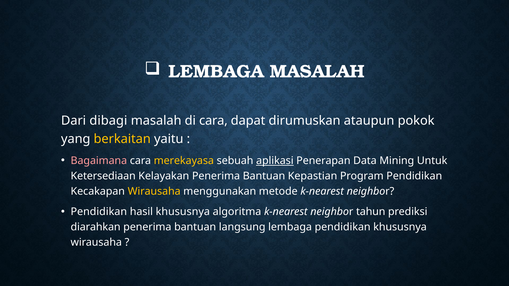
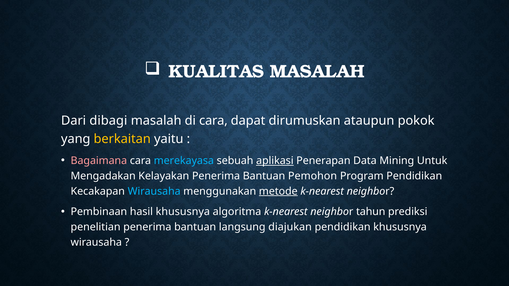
LEMBAGA at (216, 72): LEMBAGA -> KUALITAS
merekayasa colour: yellow -> light blue
Ketersediaan: Ketersediaan -> Mengadakan
Kepastian: Kepastian -> Pemohon
Wirausaha at (154, 191) colour: yellow -> light blue
metode underline: none -> present
Pendidikan at (99, 212): Pendidikan -> Pembinaan
diarahkan: diarahkan -> penelitian
langsung lembaga: lembaga -> diajukan
